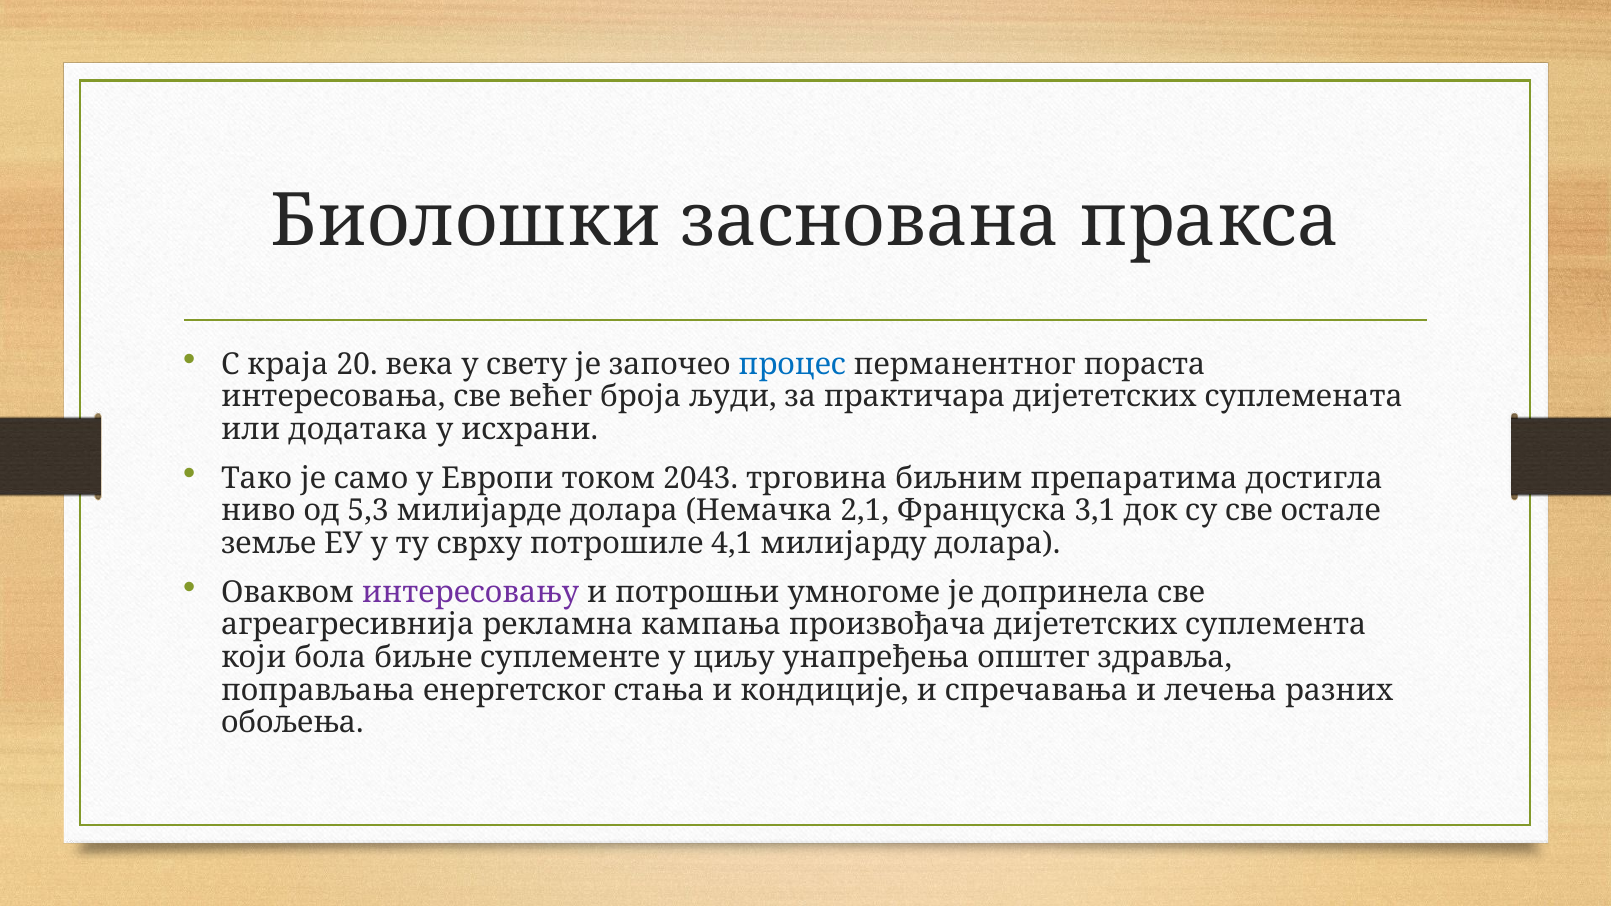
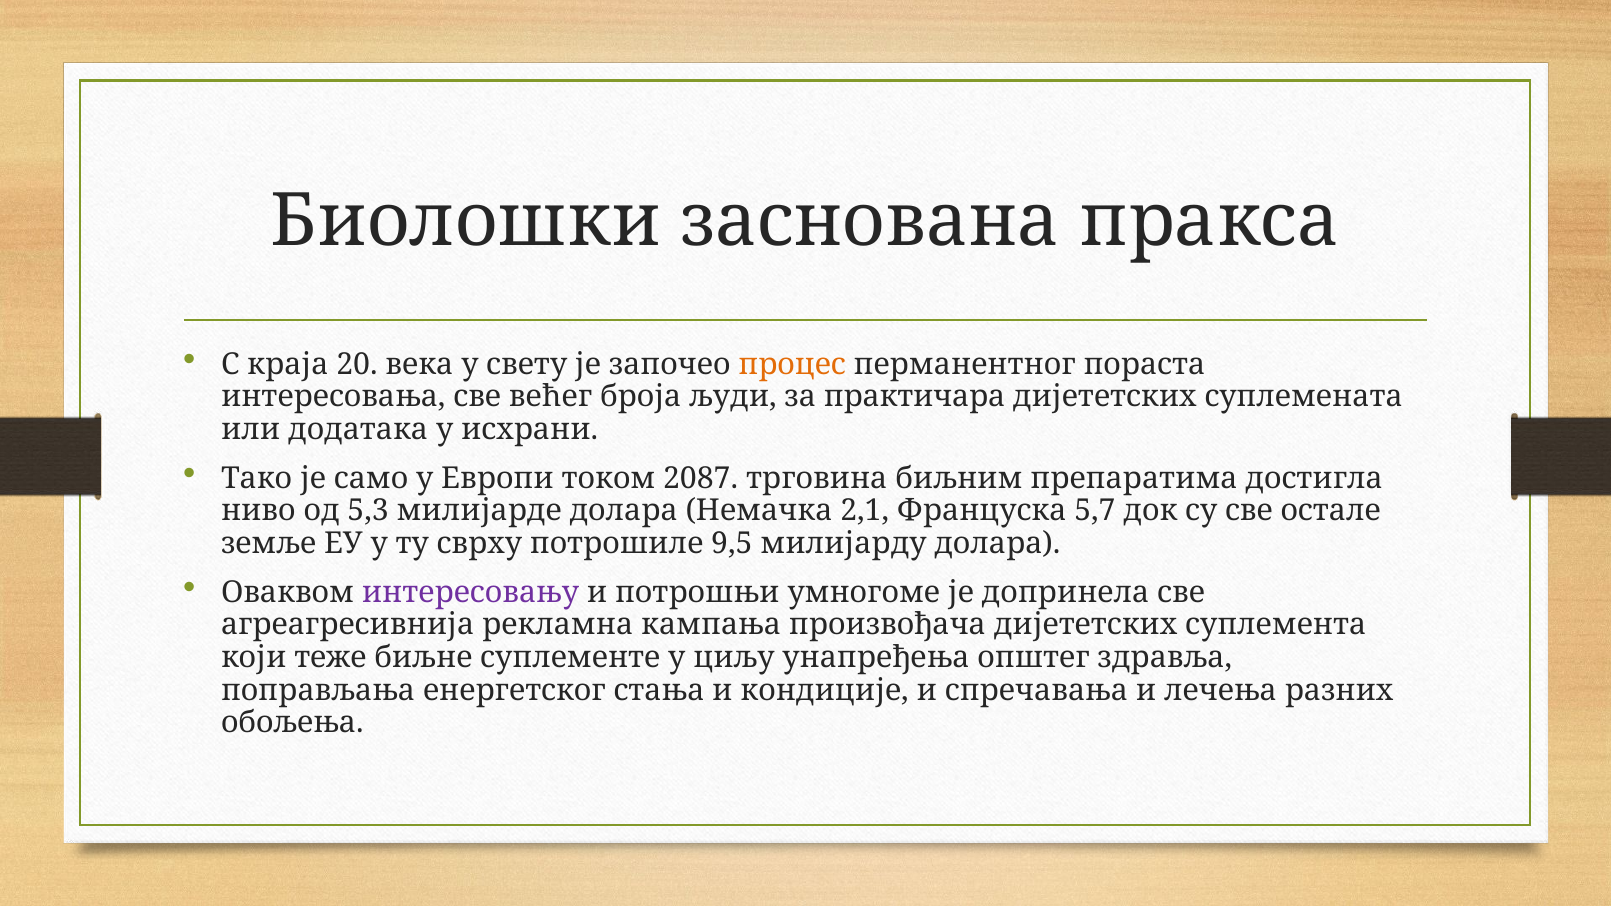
процес colour: blue -> orange
2043: 2043 -> 2087
3,1: 3,1 -> 5,7
4,1: 4,1 -> 9,5
бола: бола -> теже
